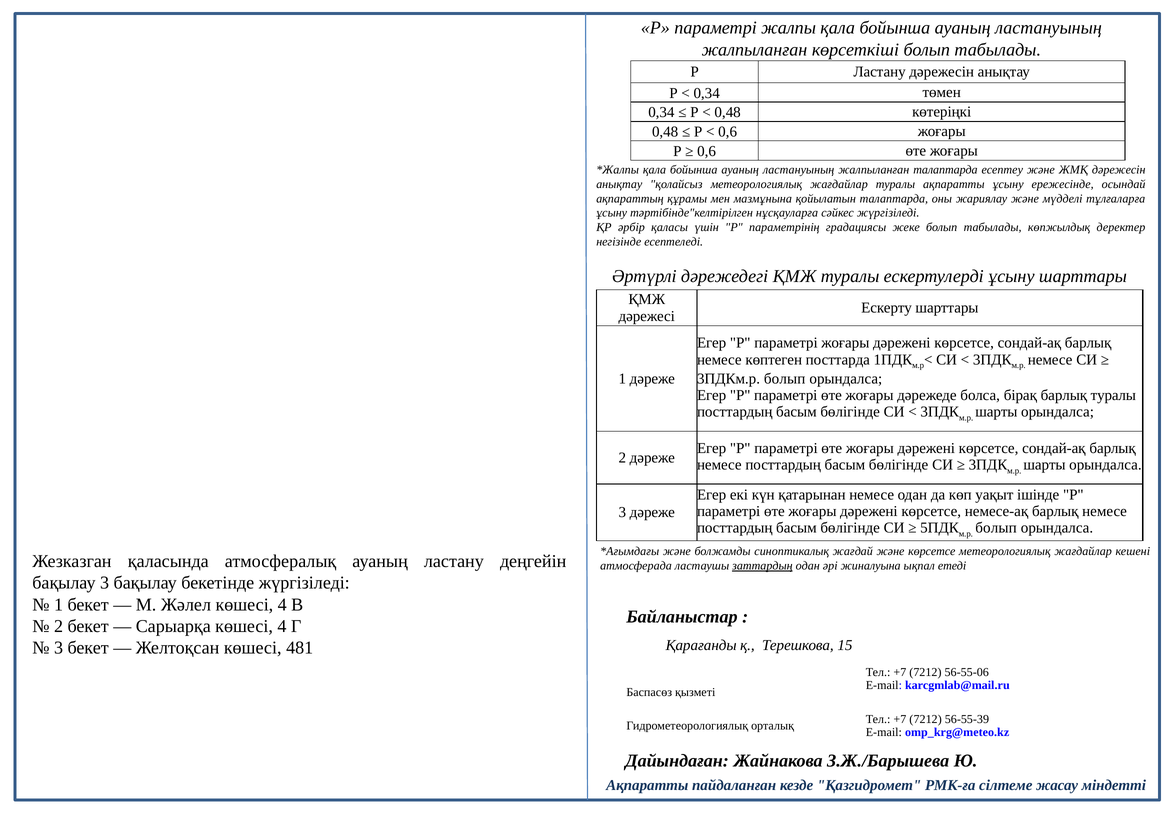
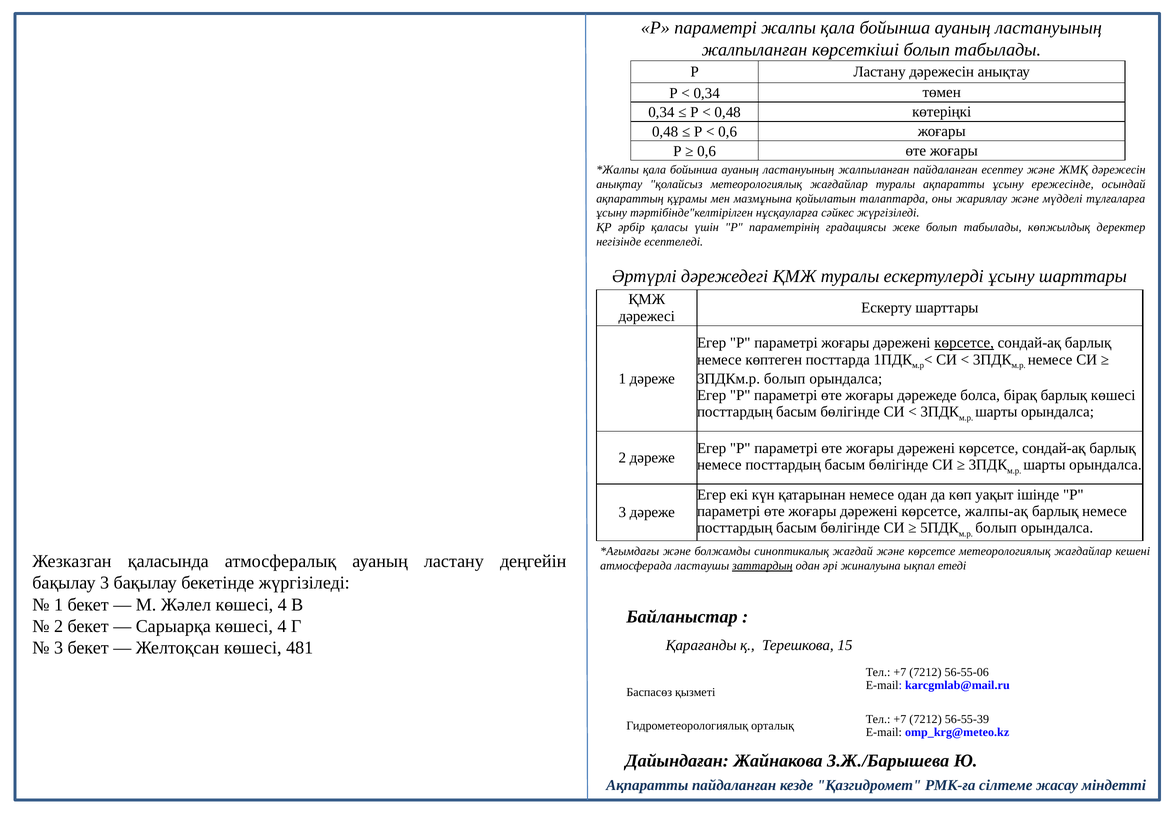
жалпыланған талаптарда: талаптарда -> пайдаланған
көрсетсе at (964, 343) underline: none -> present
барлық туралы: туралы -> көшесі
немесе-ақ: немесе-ақ -> жалпы-ақ
